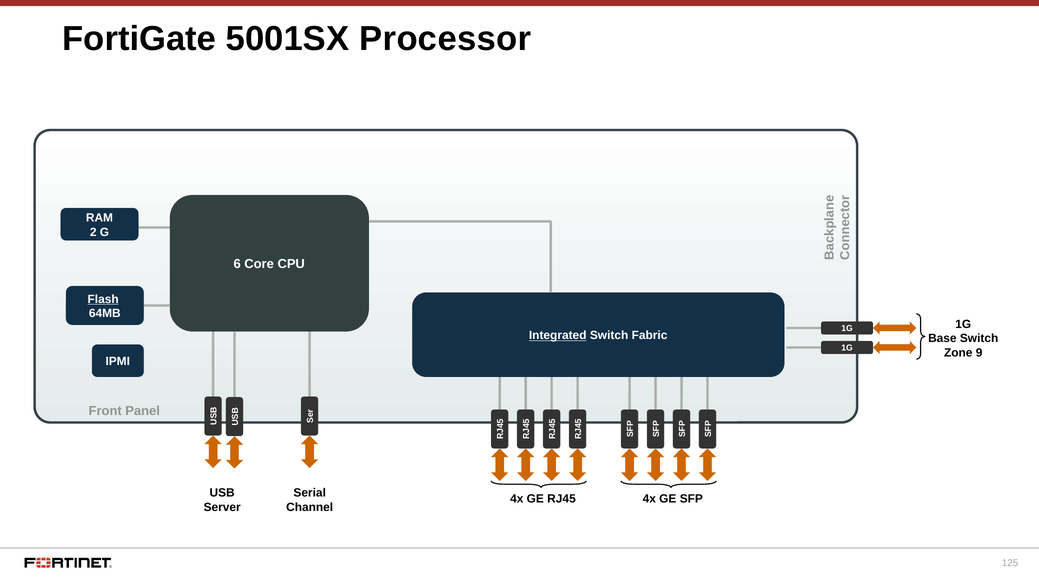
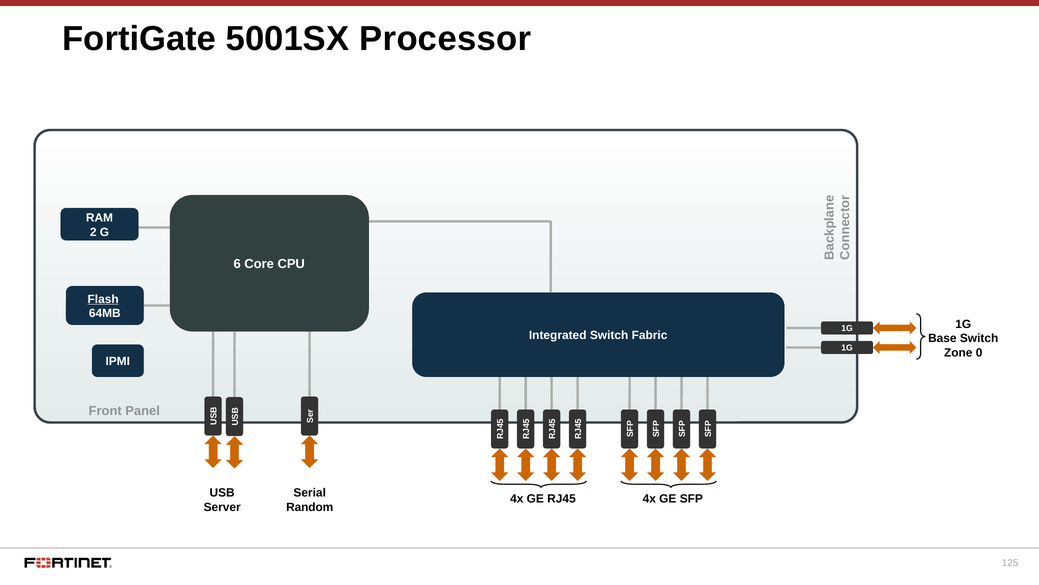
Integrated underline: present -> none
9: 9 -> 0
Channel: Channel -> Random
